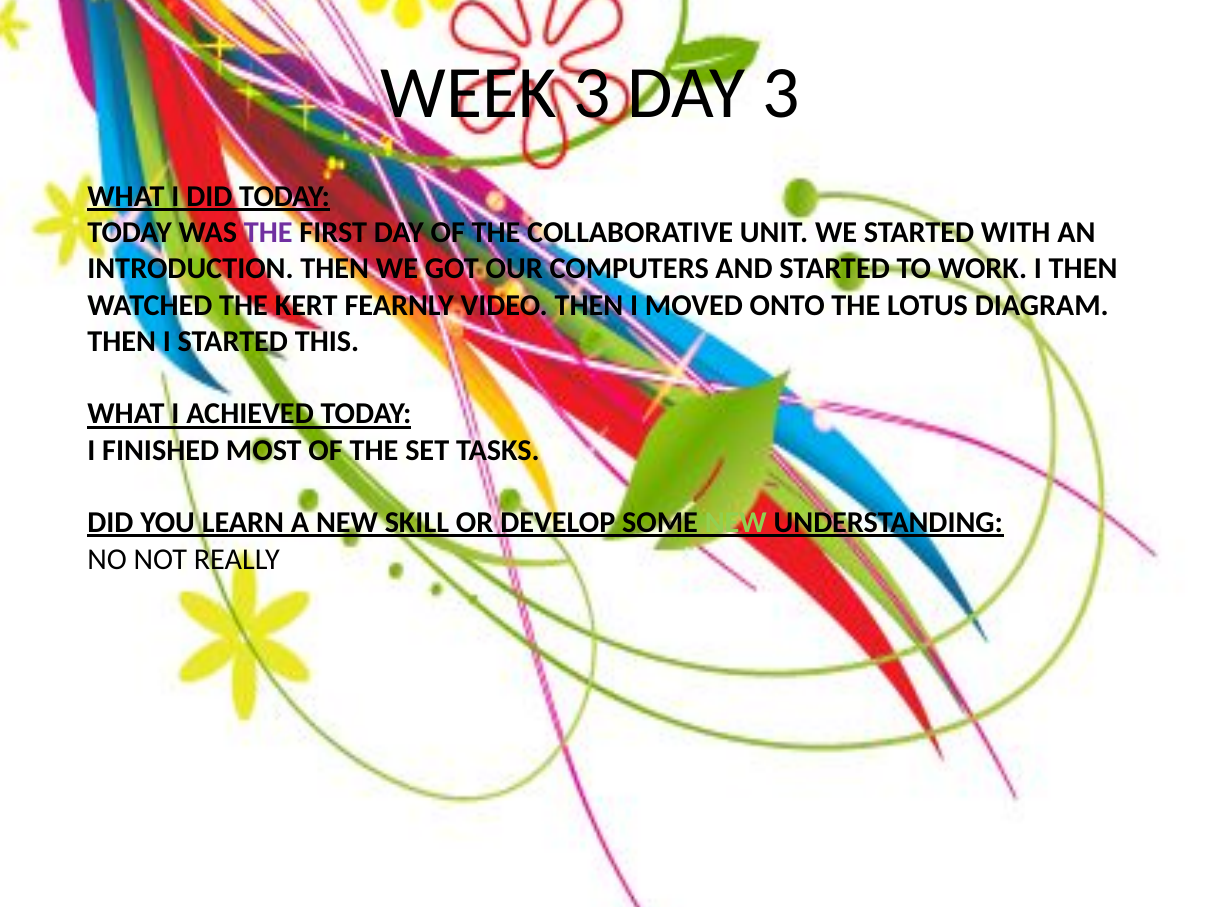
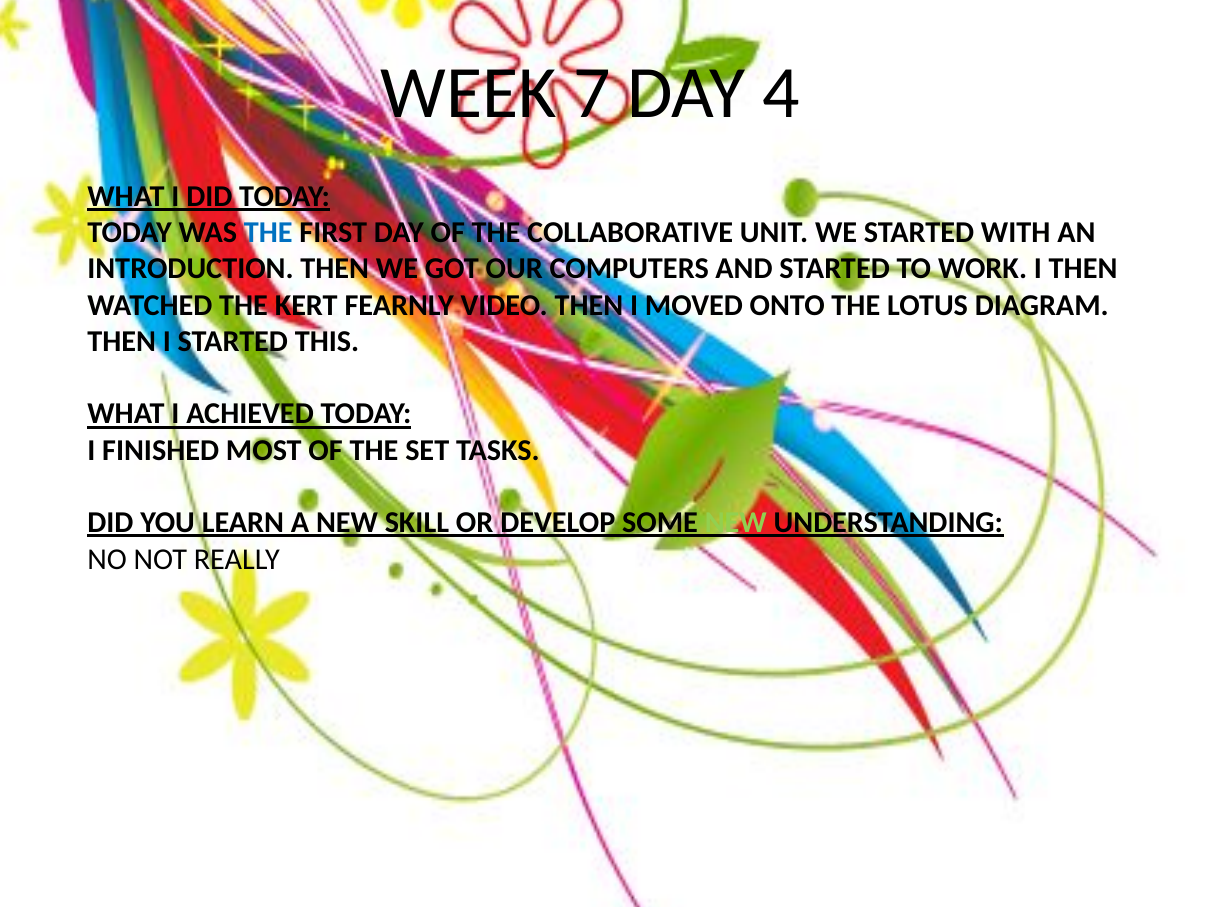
WEEK 3: 3 -> 7
DAY 3: 3 -> 4
THE at (268, 232) colour: purple -> blue
